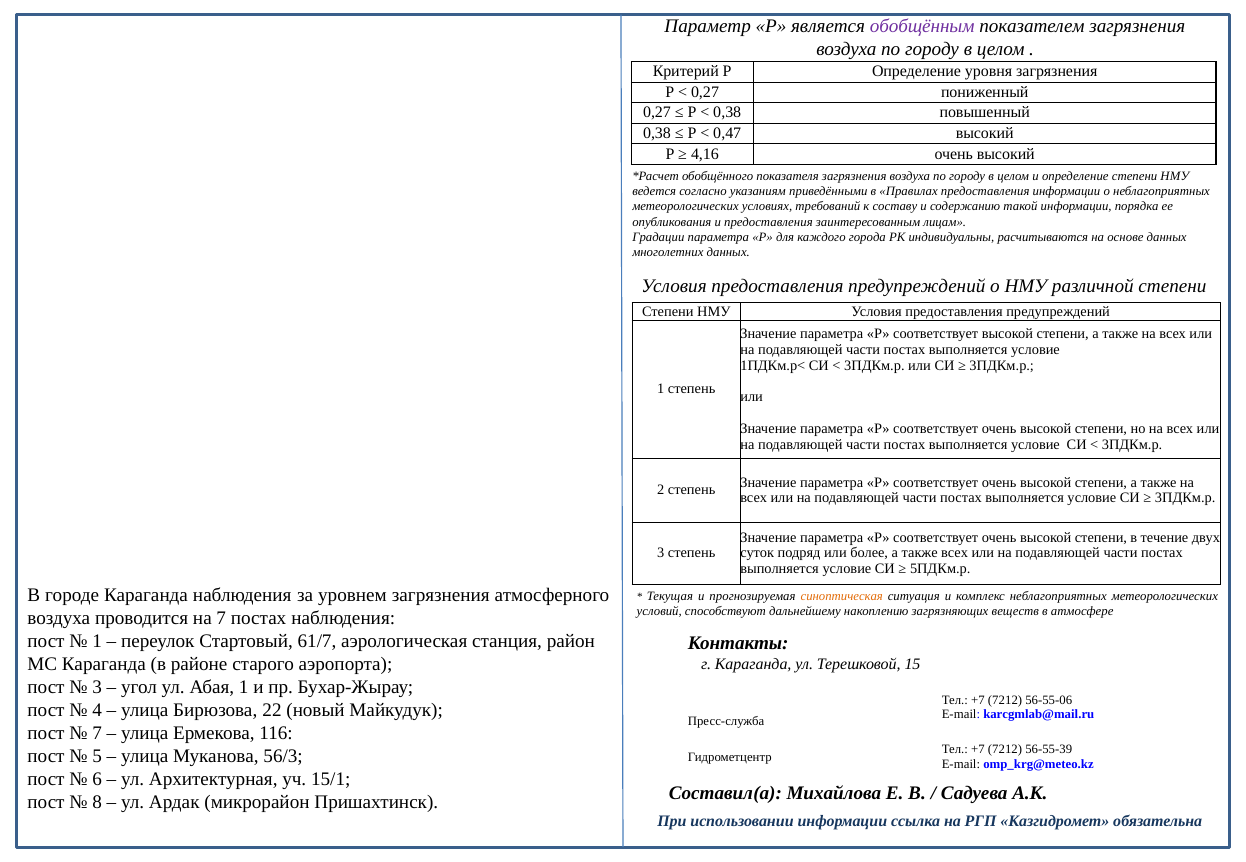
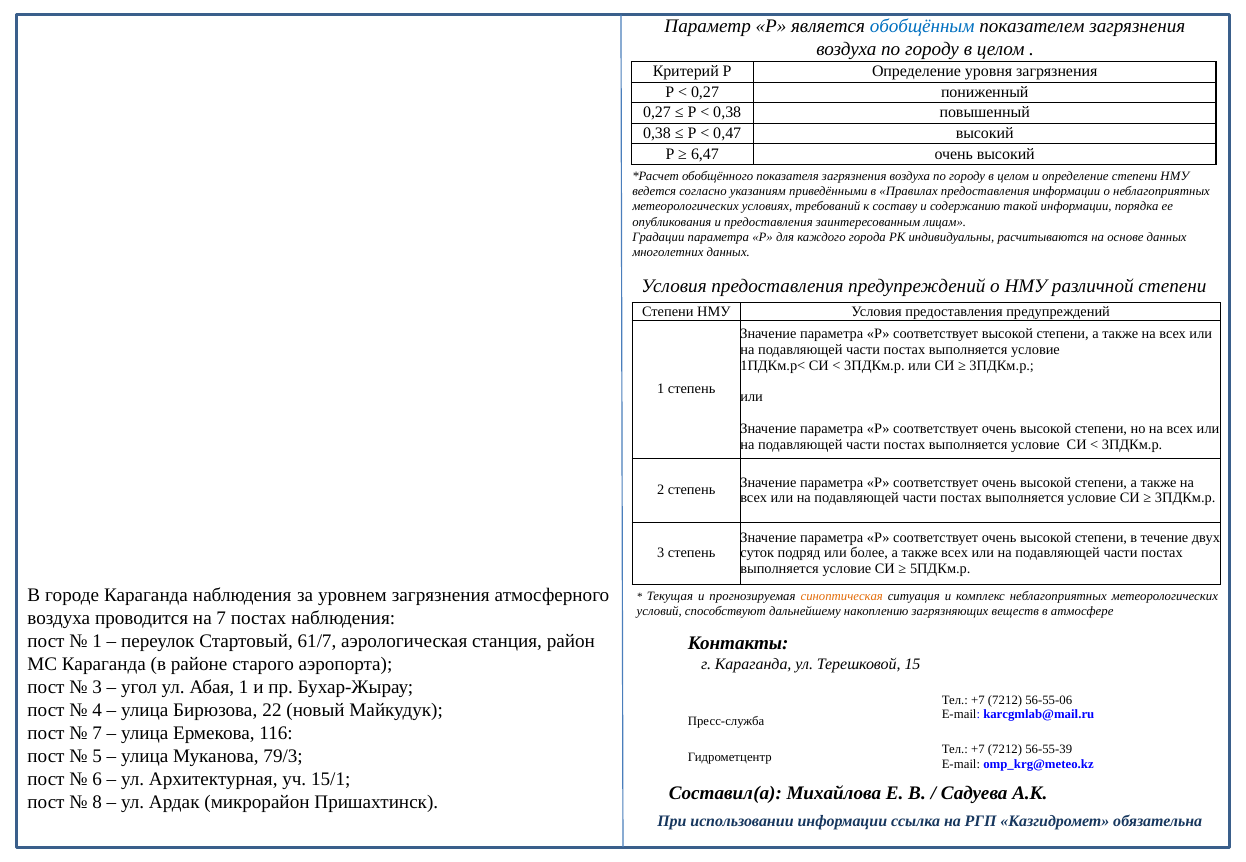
обобщённым colour: purple -> blue
4,16: 4,16 -> 6,47
56/3: 56/3 -> 79/3
